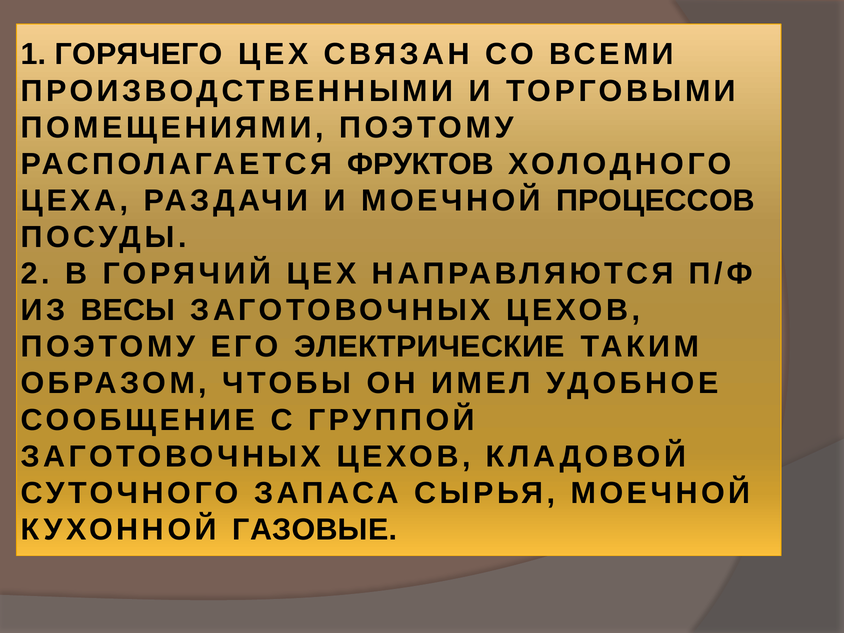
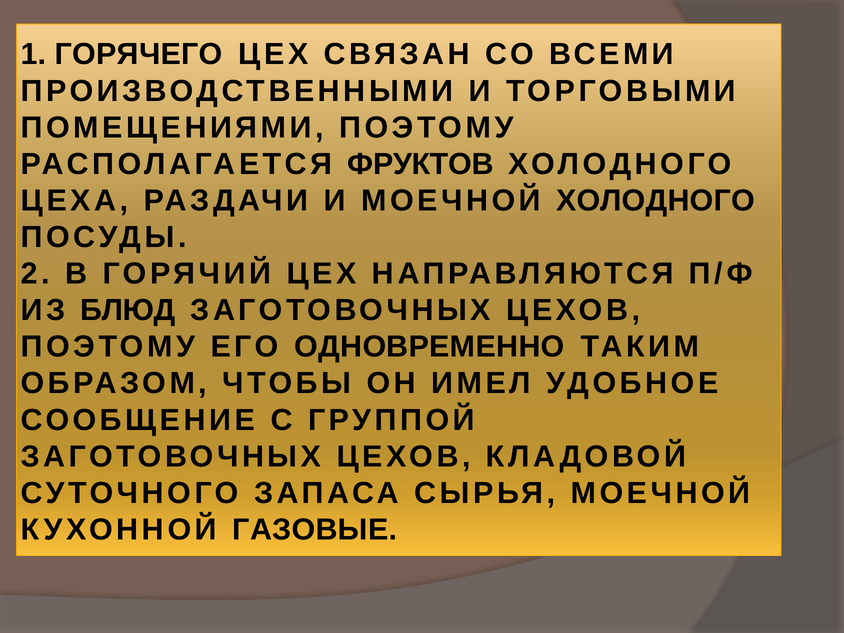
МОЕЧНОЙ ПРОЦЕССОВ: ПРОЦЕССОВ -> ХОЛОДНОГО
ВЕСЫ: ВЕСЫ -> БЛЮД
ЭЛЕКТРИЧЕСКИЕ: ЭЛЕКТРИЧЕСКИЕ -> ОДНОВРЕМЕННО
